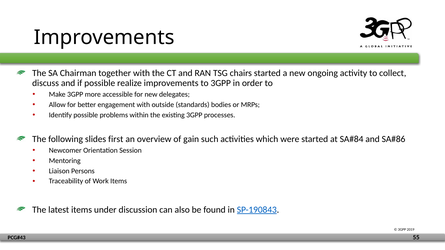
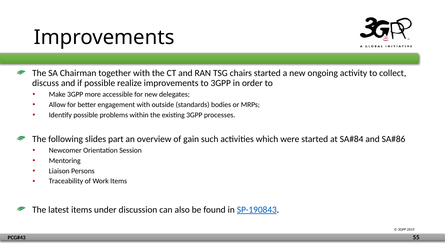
first: first -> part
